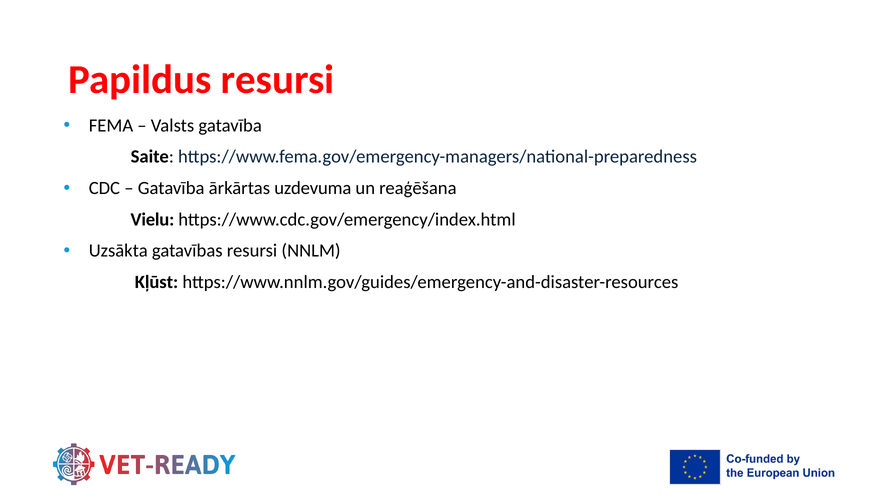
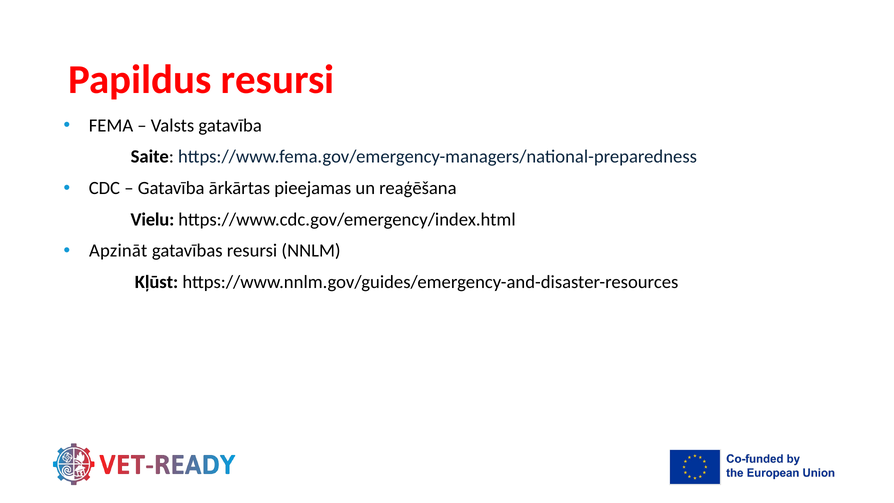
uzdevuma: uzdevuma -> pieejamas
Uzsākta: Uzsākta -> Apzināt
